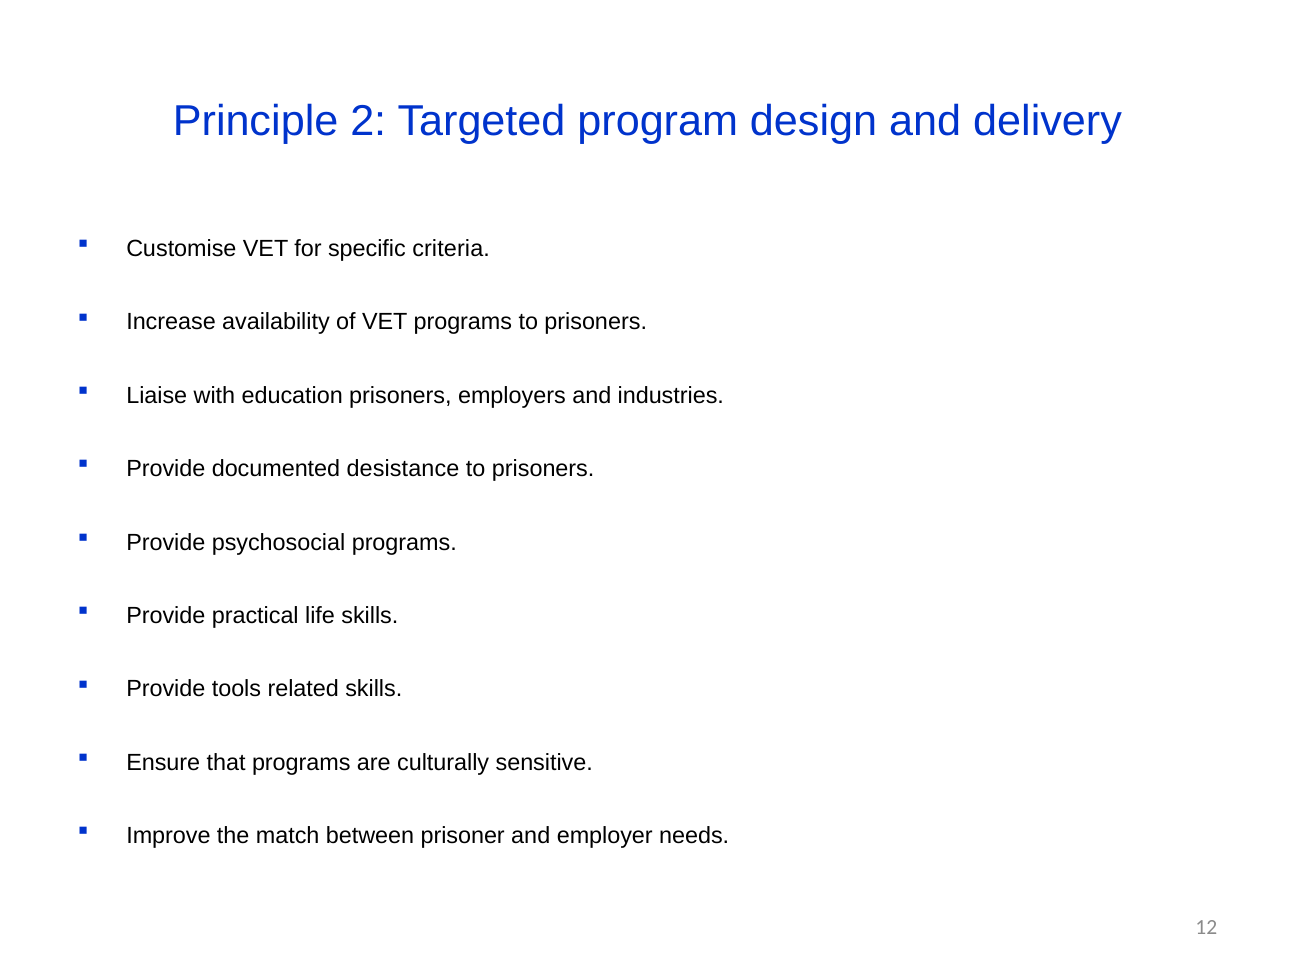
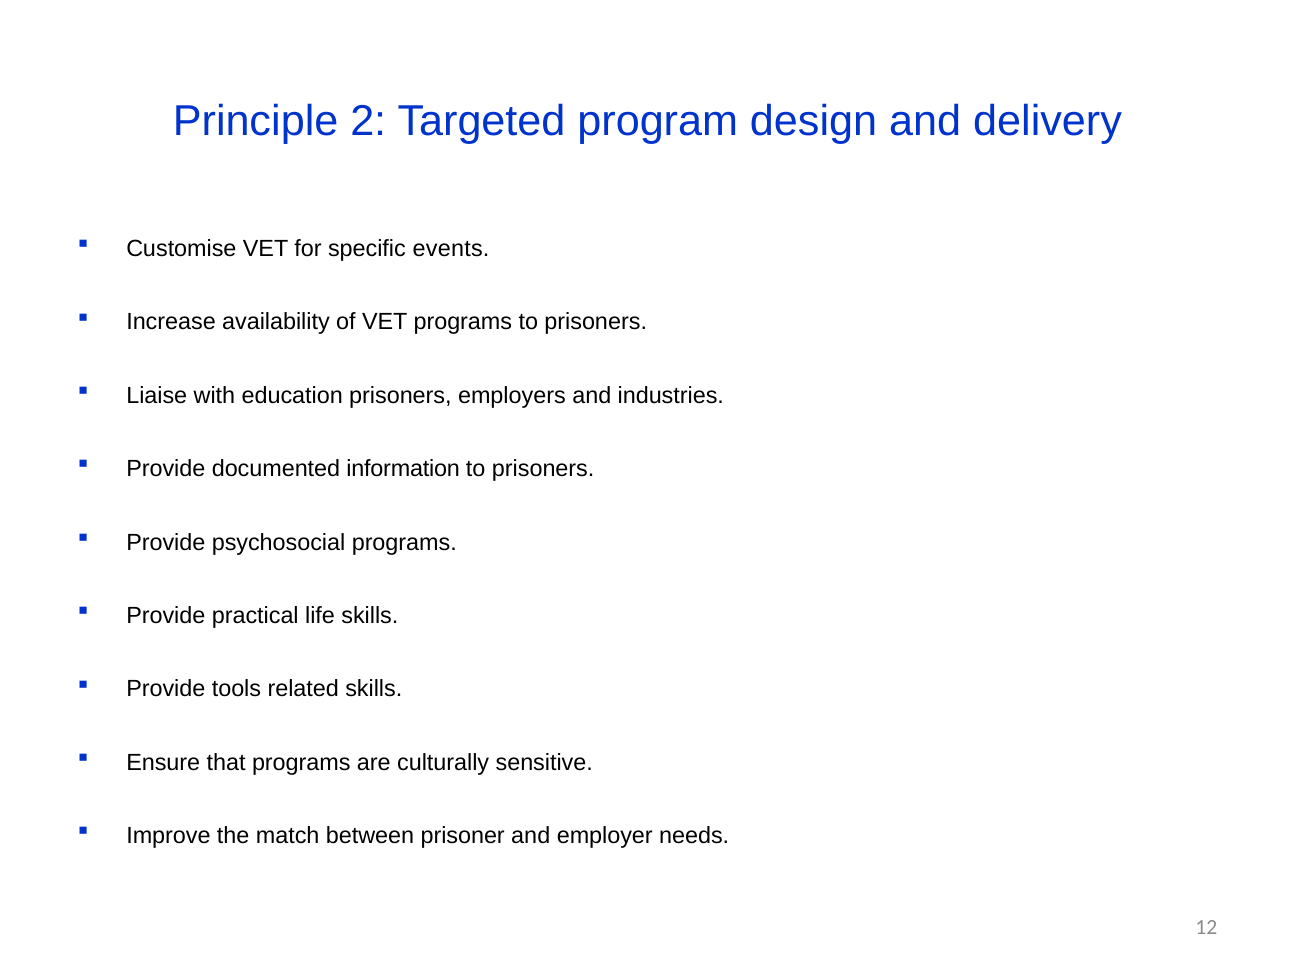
criteria: criteria -> events
desistance: desistance -> information
